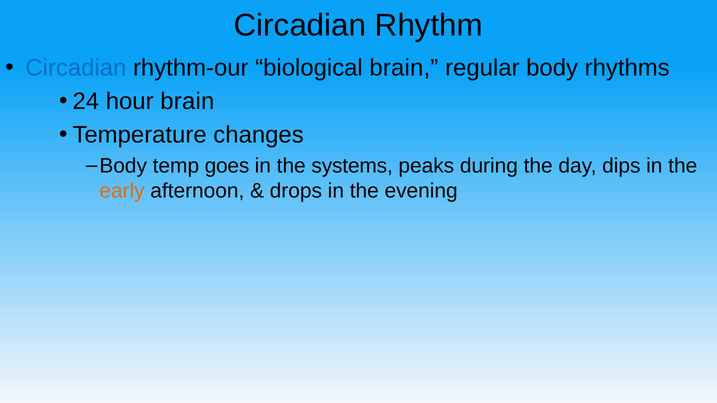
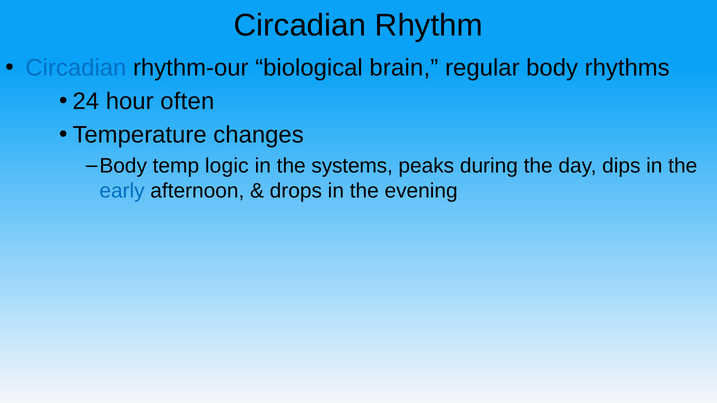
hour brain: brain -> often
goes: goes -> logic
early colour: orange -> blue
